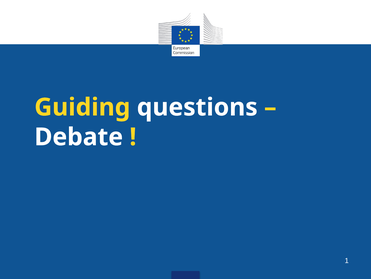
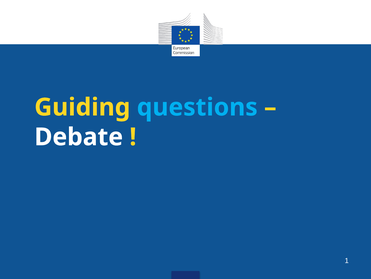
questions colour: white -> light blue
